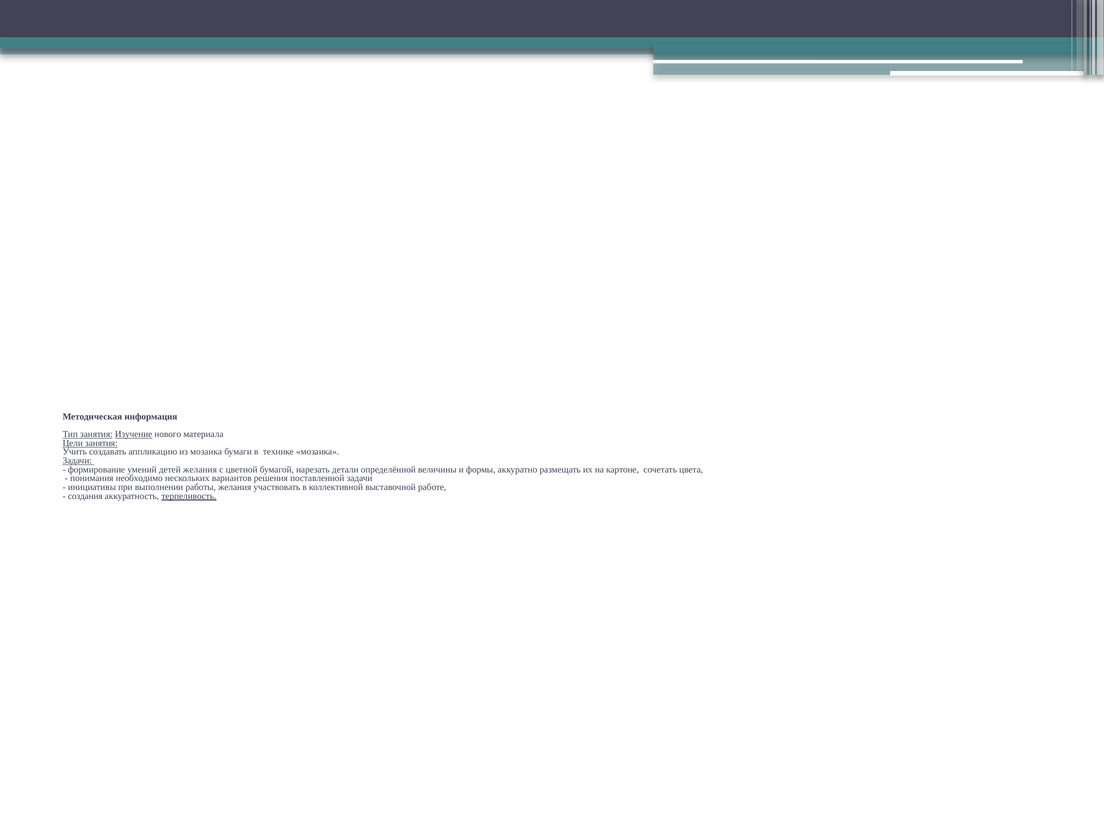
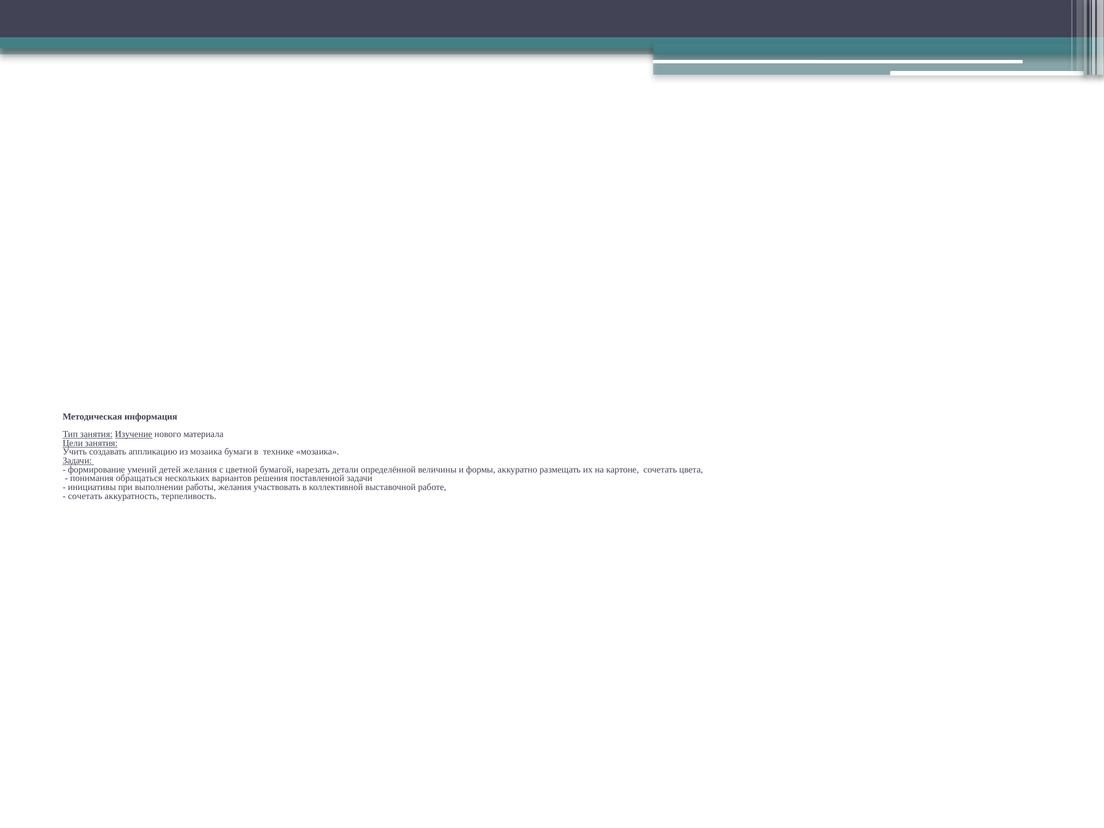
необходимо: необходимо -> обращаться
создания at (85, 496): создания -> сочетать
терпеливость underline: present -> none
